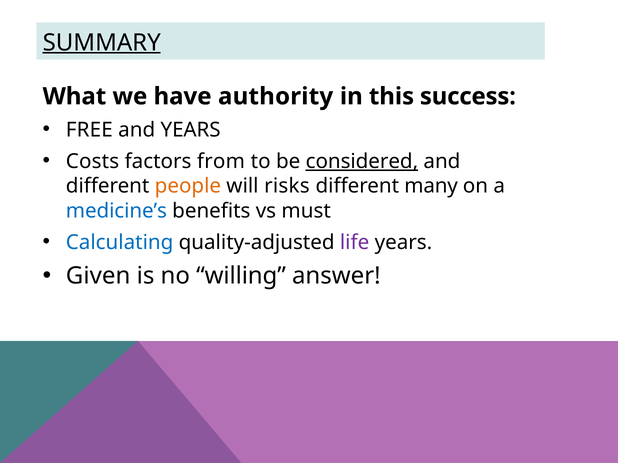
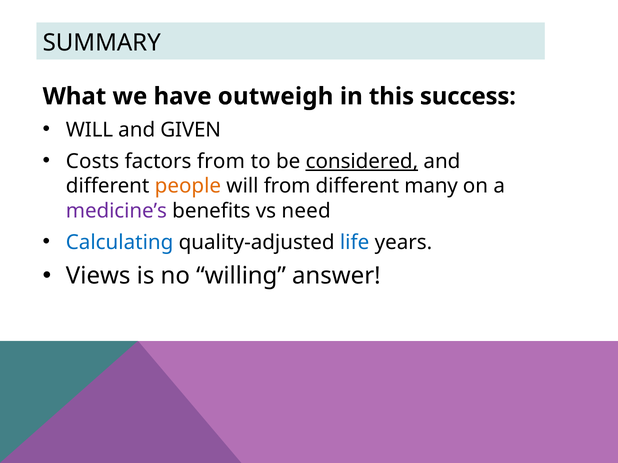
SUMMARY underline: present -> none
authority: authority -> outweigh
FREE at (89, 130): FREE -> WILL
and YEARS: YEARS -> GIVEN
will risks: risks -> from
medicine’s colour: blue -> purple
must: must -> need
life colour: purple -> blue
Given: Given -> Views
